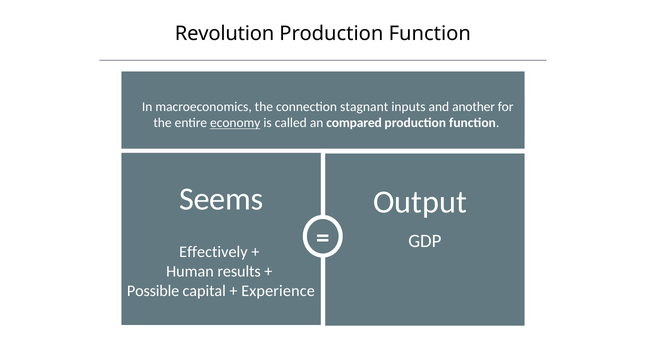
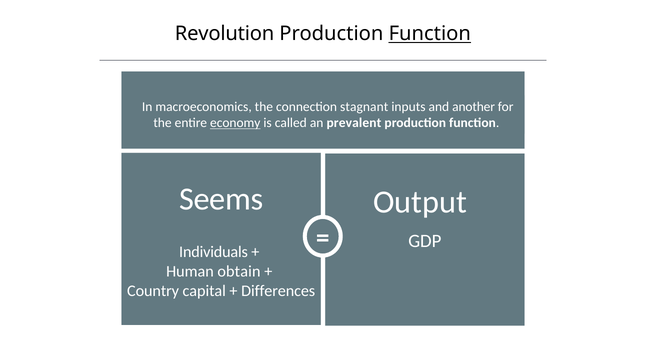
Function at (430, 34) underline: none -> present
compared: compared -> prevalent
Effectively: Effectively -> Individuals
results: results -> obtain
Possible: Possible -> Country
Experience: Experience -> Differences
